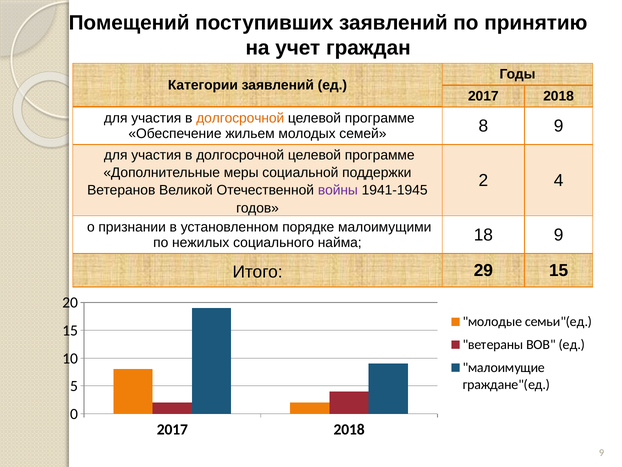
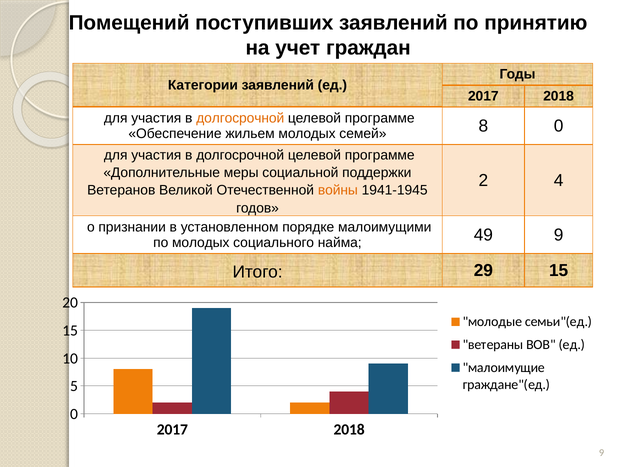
8 9: 9 -> 0
войны colour: purple -> orange
по нежилых: нежилых -> молодых
18: 18 -> 49
